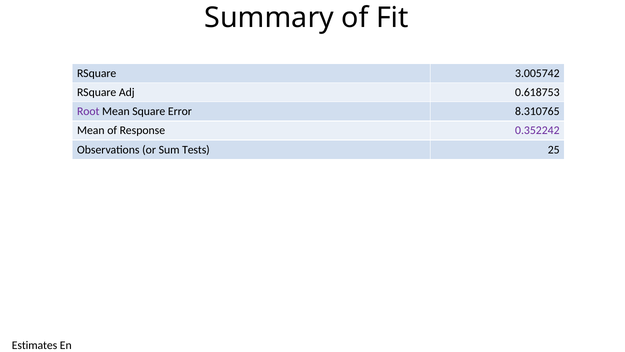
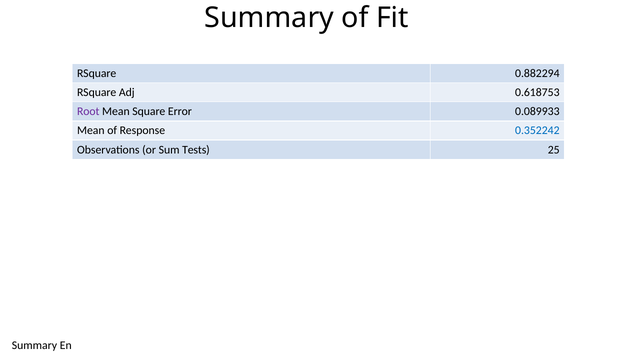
3.005742: 3.005742 -> 0.882294
8.310765: 8.310765 -> 0.089933
0.352242 colour: purple -> blue
Estimates at (35, 345): Estimates -> Summary
